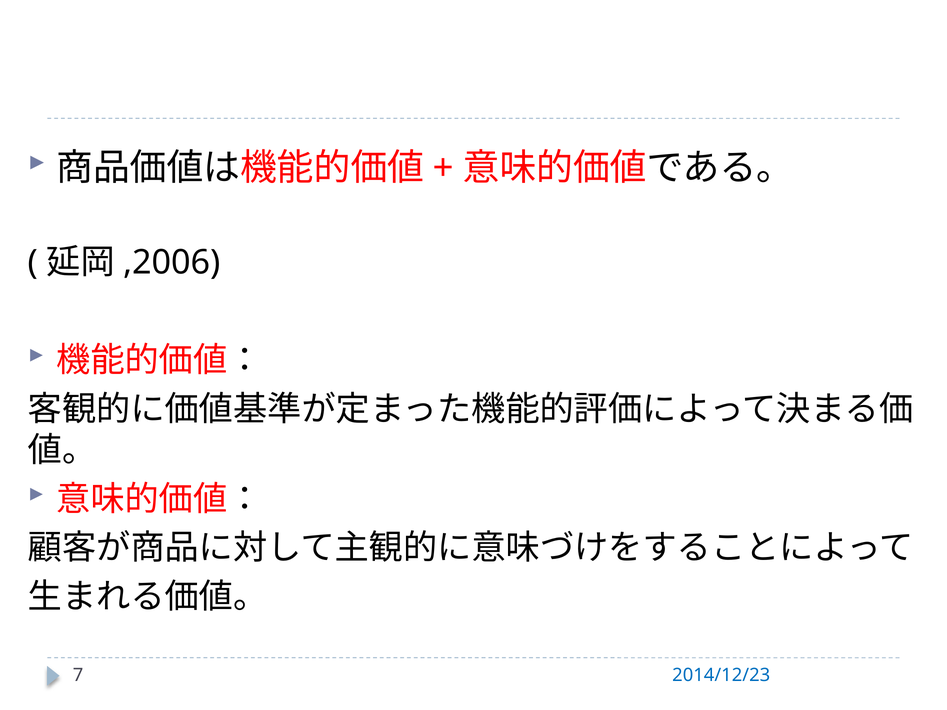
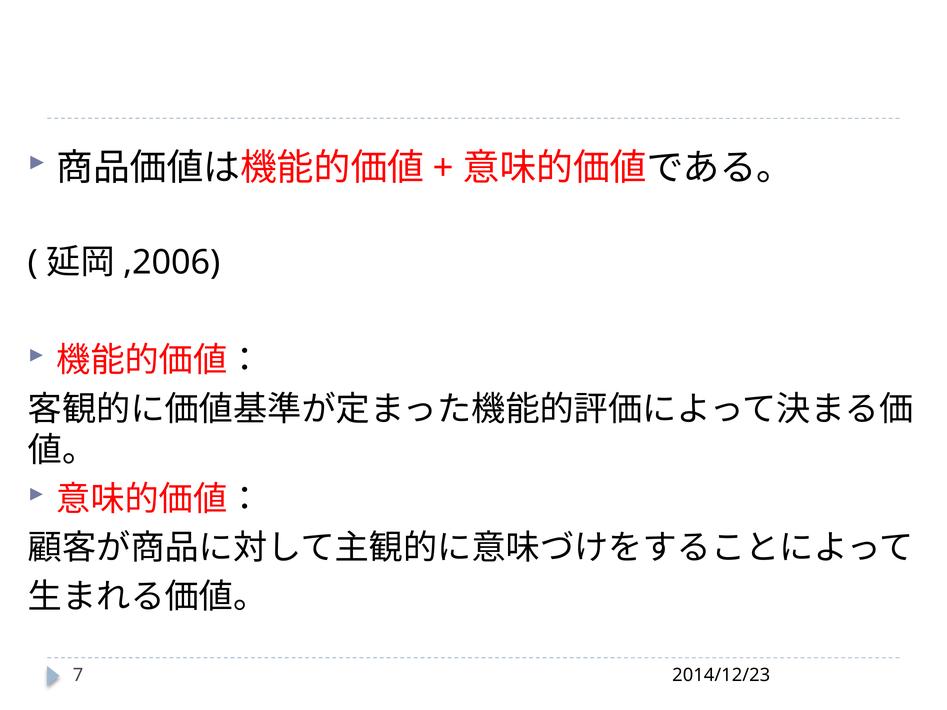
2014/12/23 colour: blue -> black
